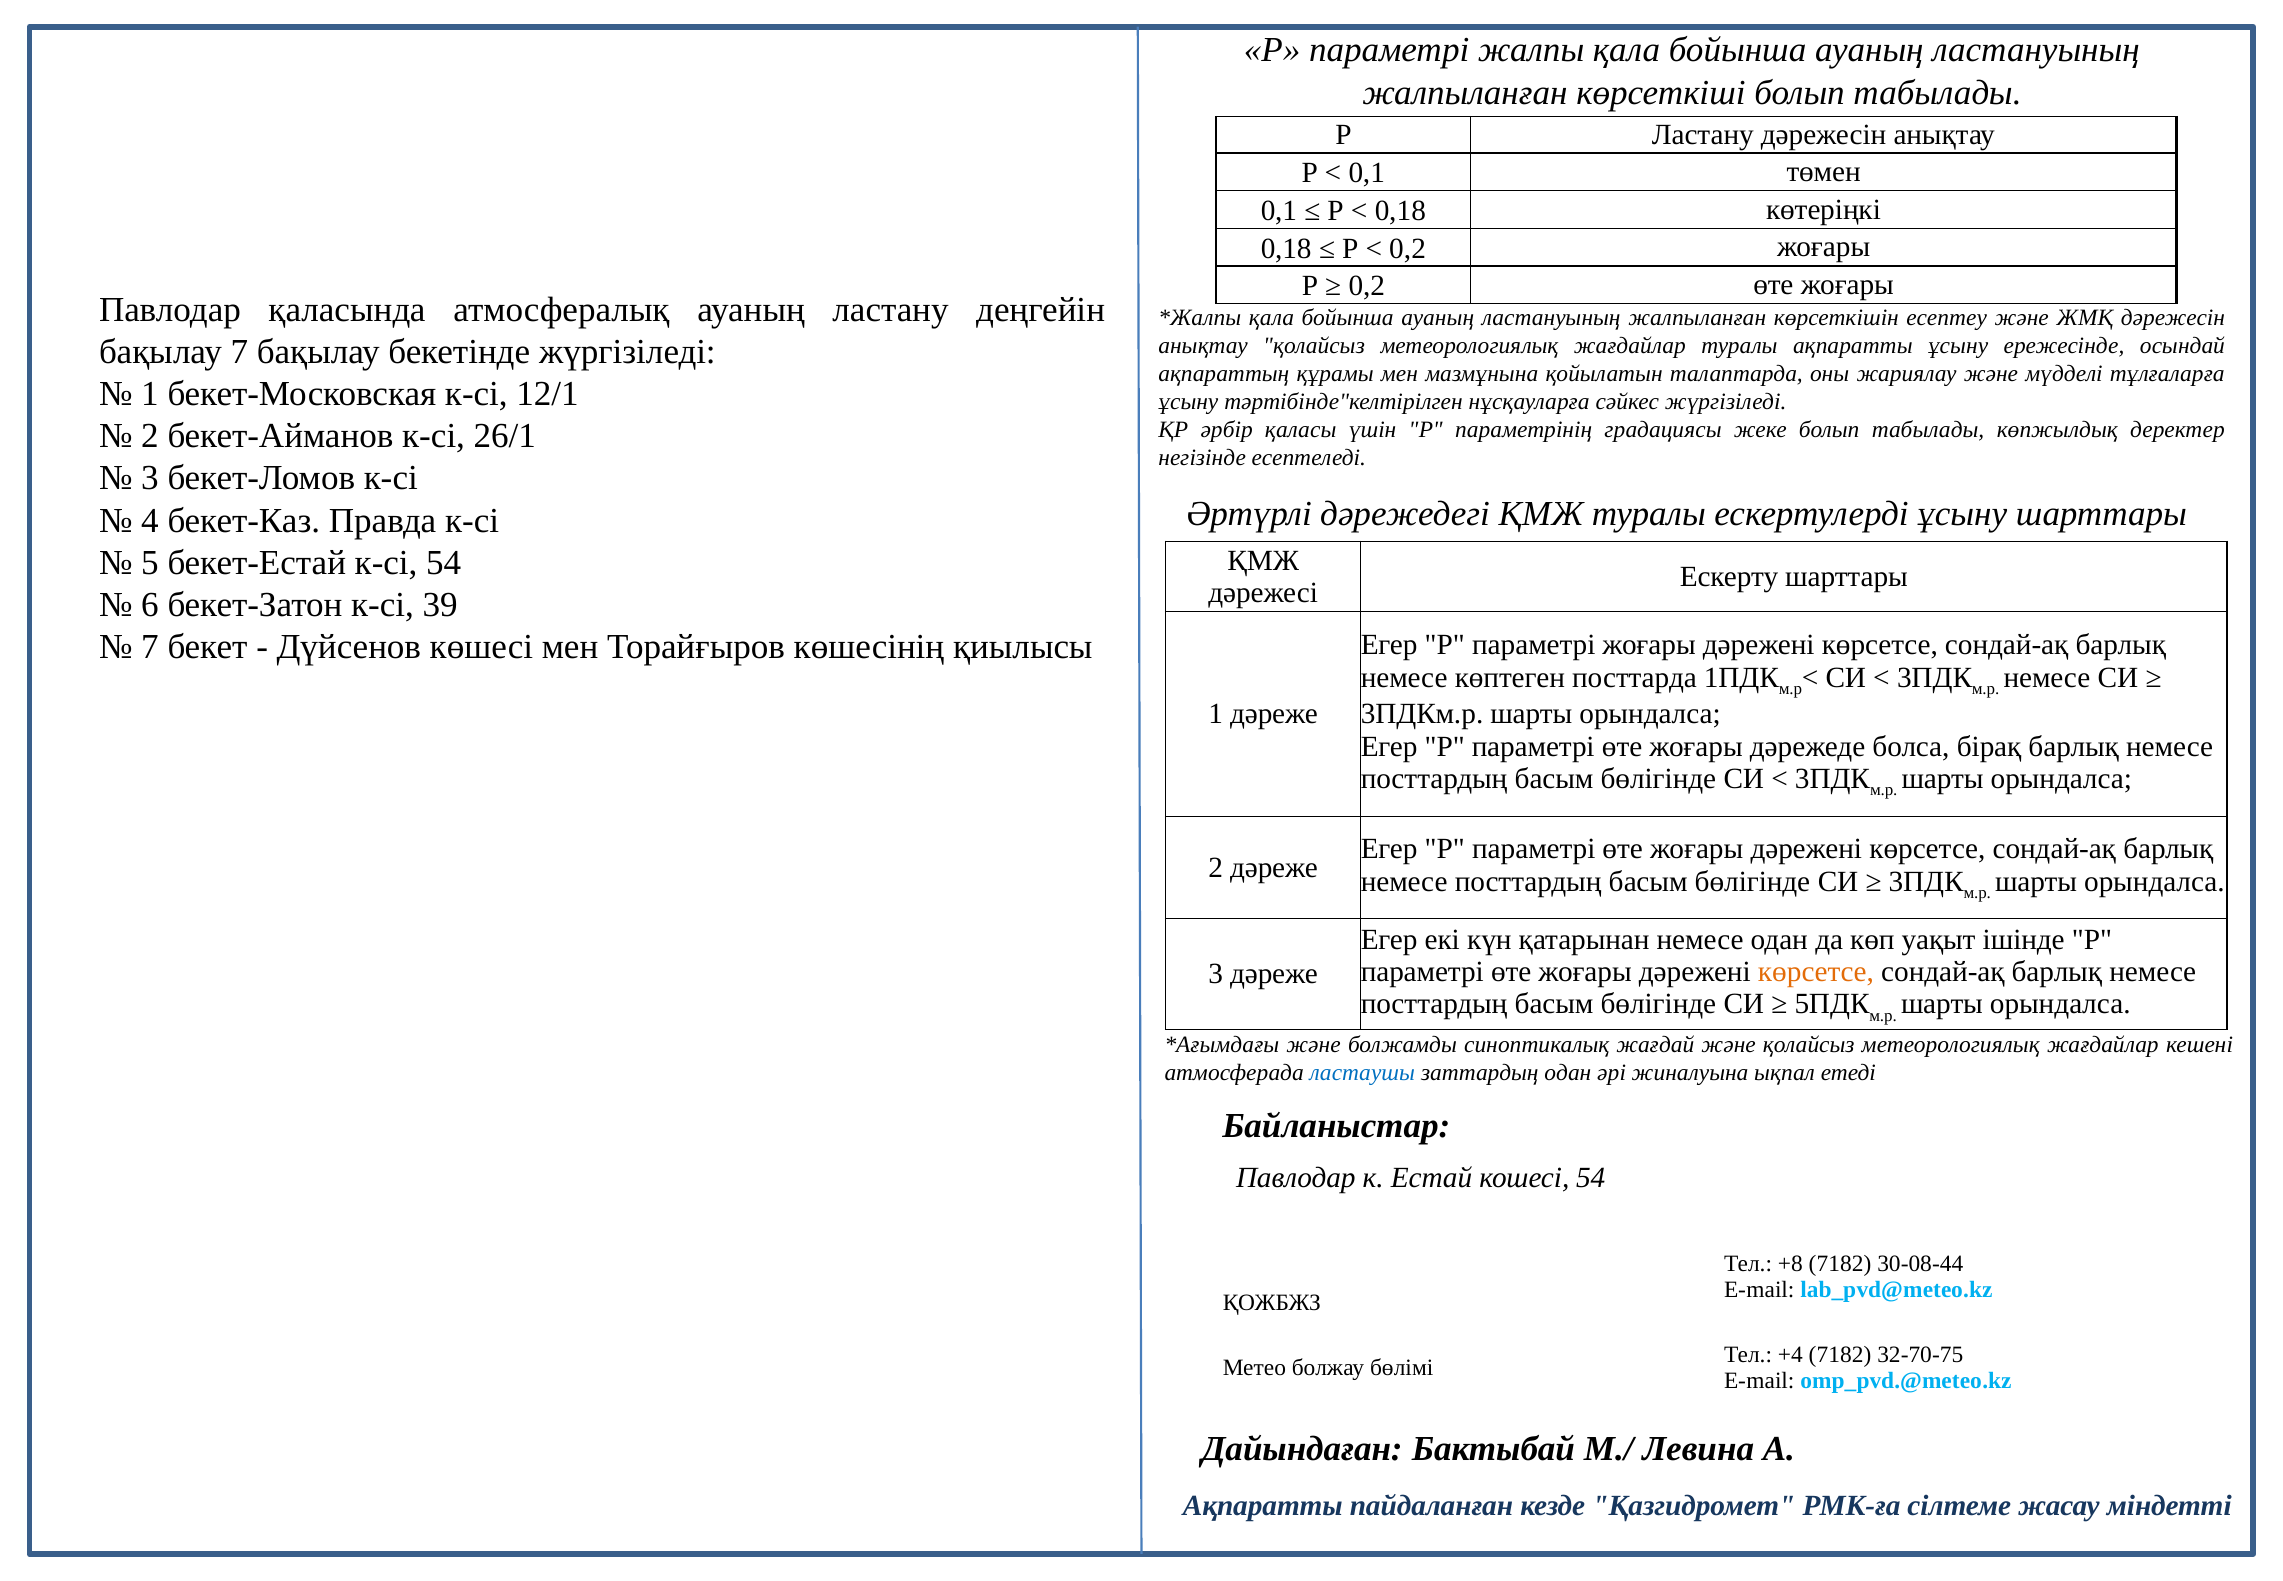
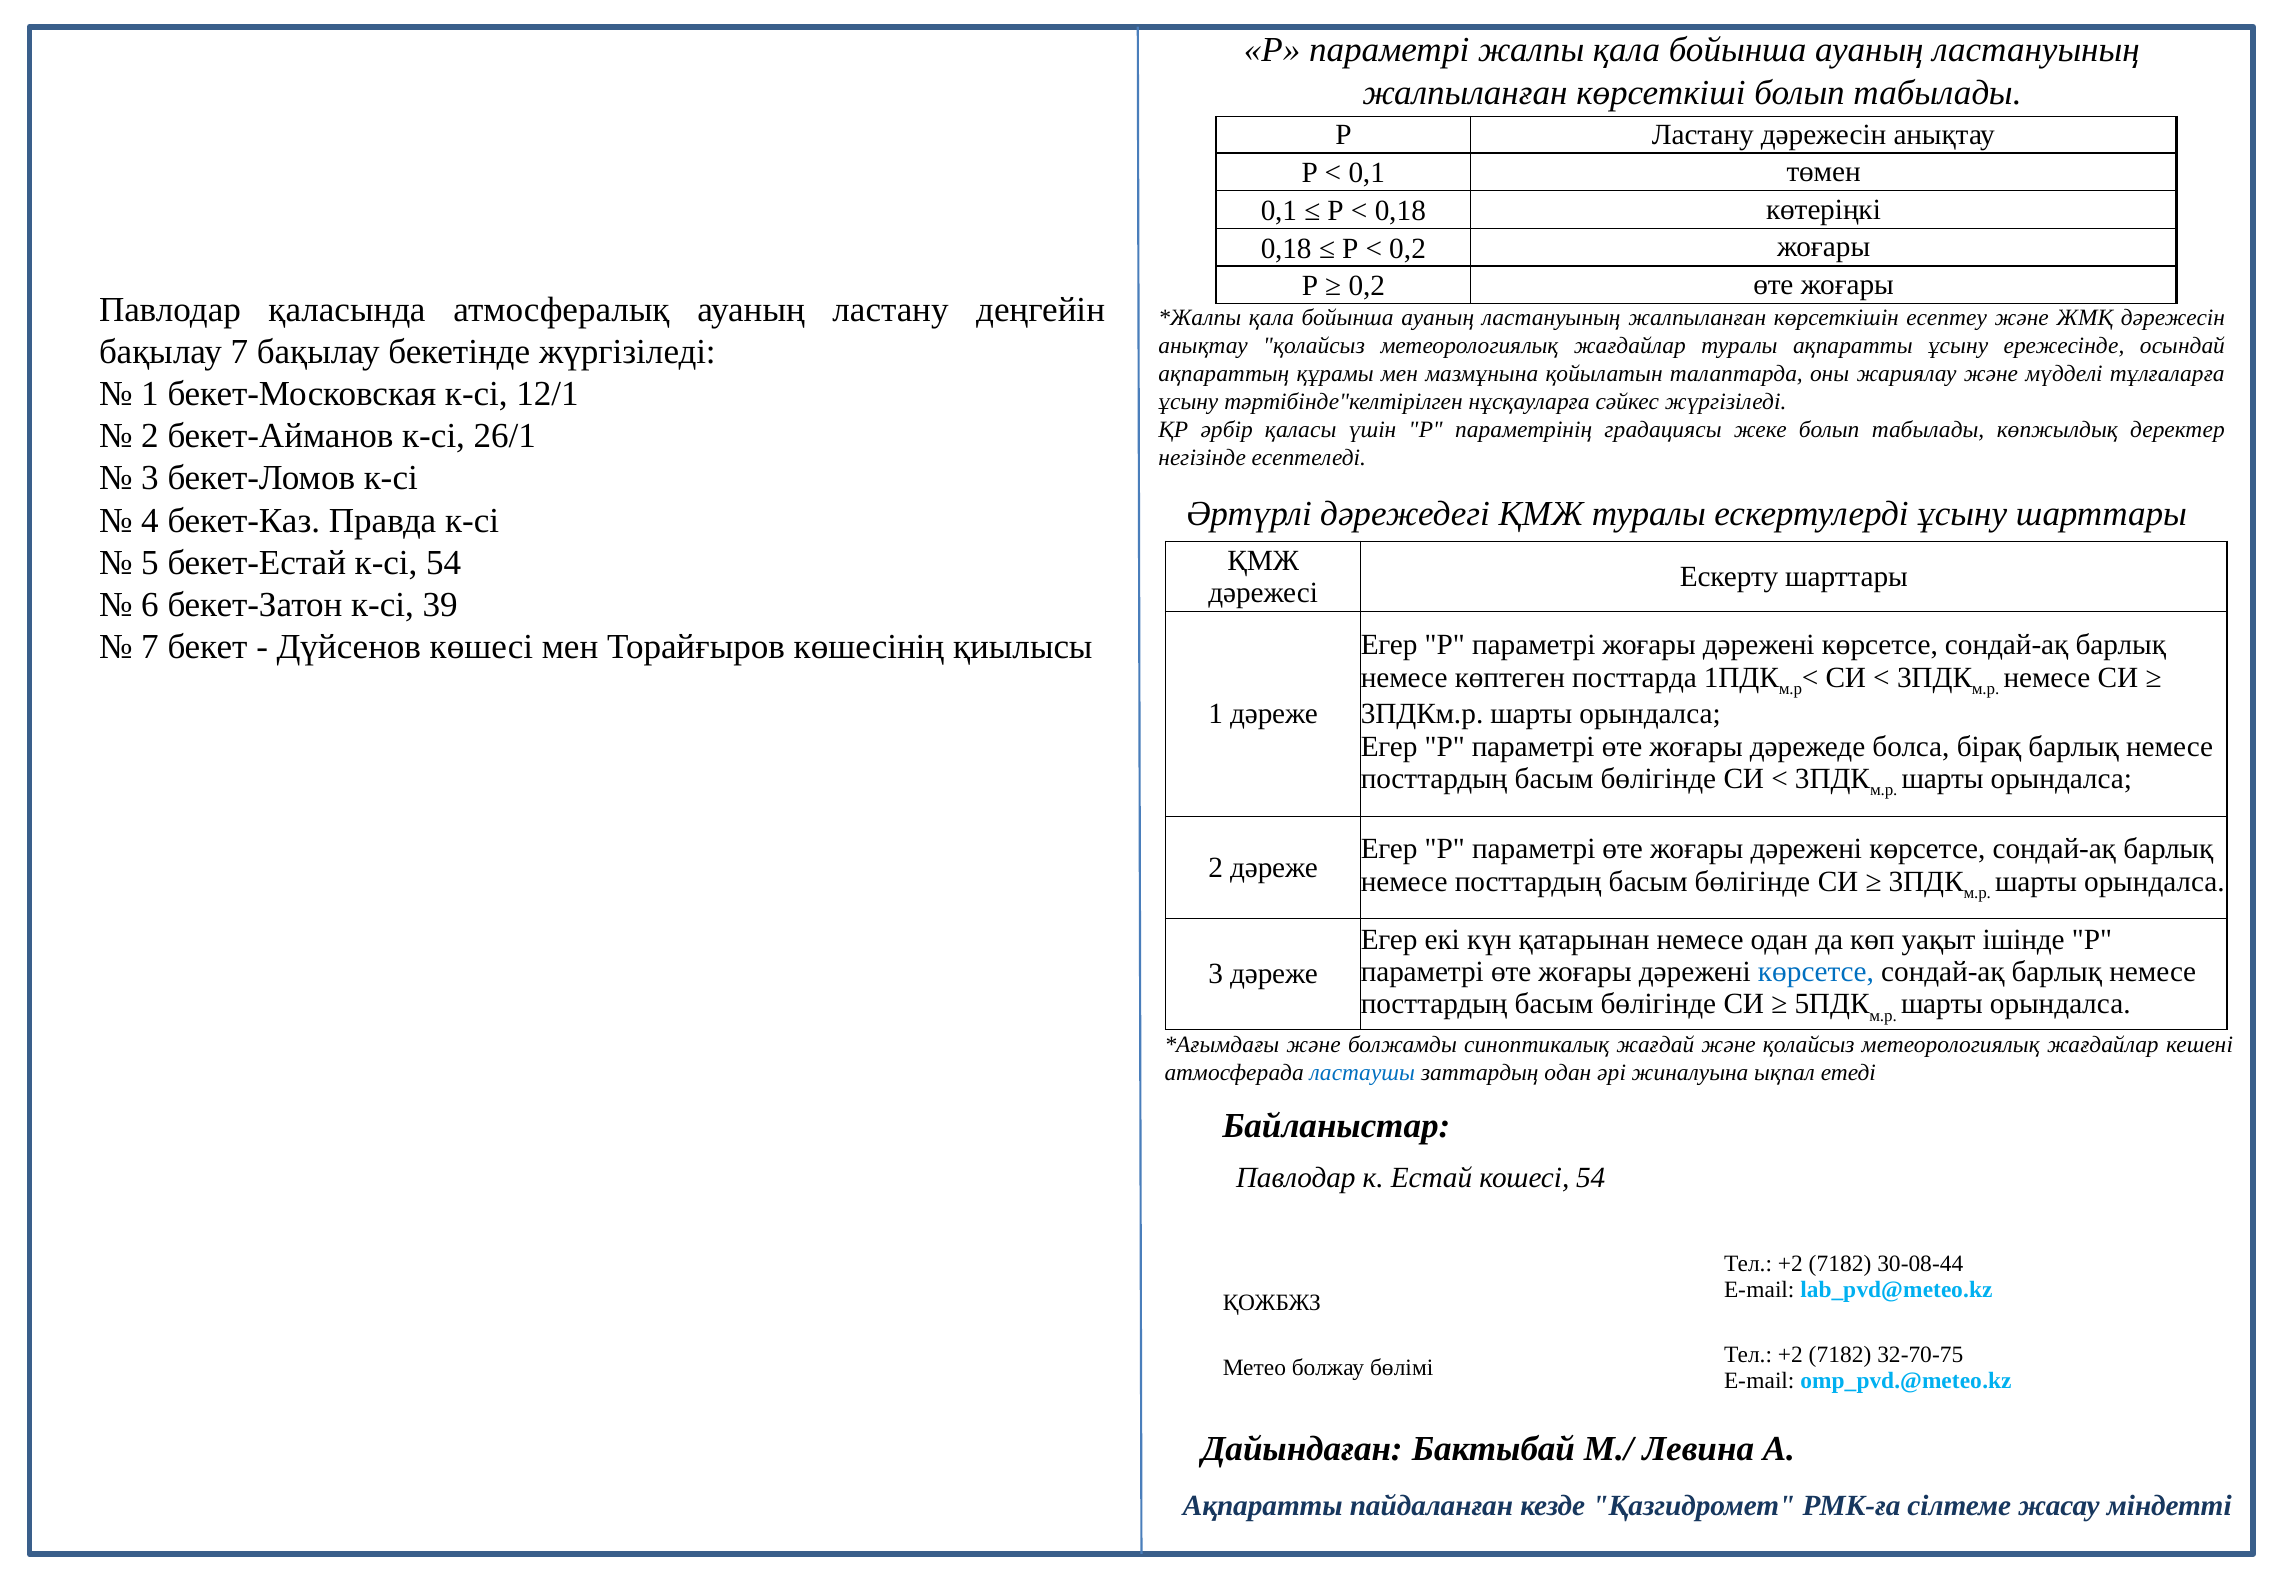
көрсетсе at (1816, 972) colour: orange -> blue
+8 at (1790, 1263): +8 -> +2
+4 at (1790, 1355): +4 -> +2
